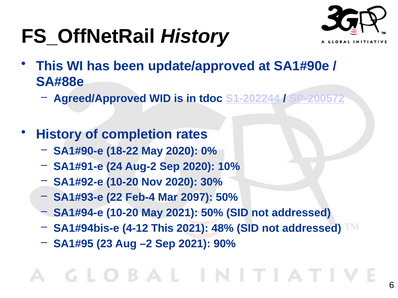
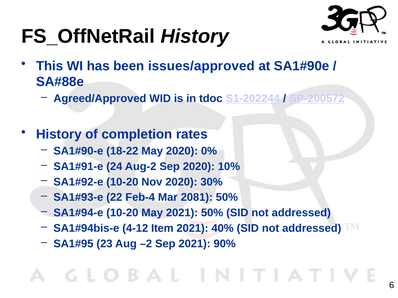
update/approved: update/approved -> issues/approved
2097: 2097 -> 2081
4-12 This: This -> Item
48%: 48% -> 40%
